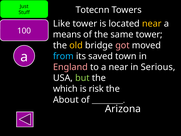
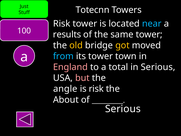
Like at (62, 24): Like -> Risk
near at (152, 24) colour: yellow -> light blue
means: means -> results
got colour: pink -> yellow
its saved: saved -> tower
a near: near -> total
but colour: light green -> pink
which: which -> angle
Arizona at (123, 109): Arizona -> Serious
